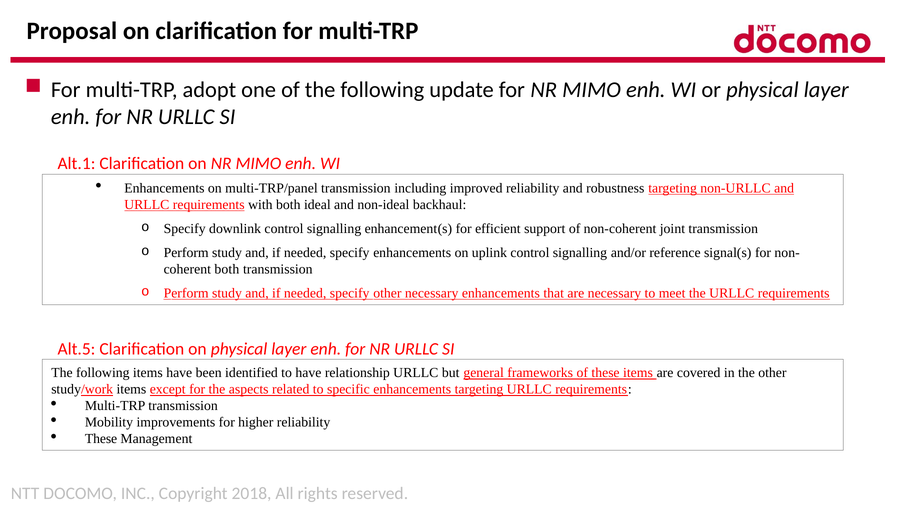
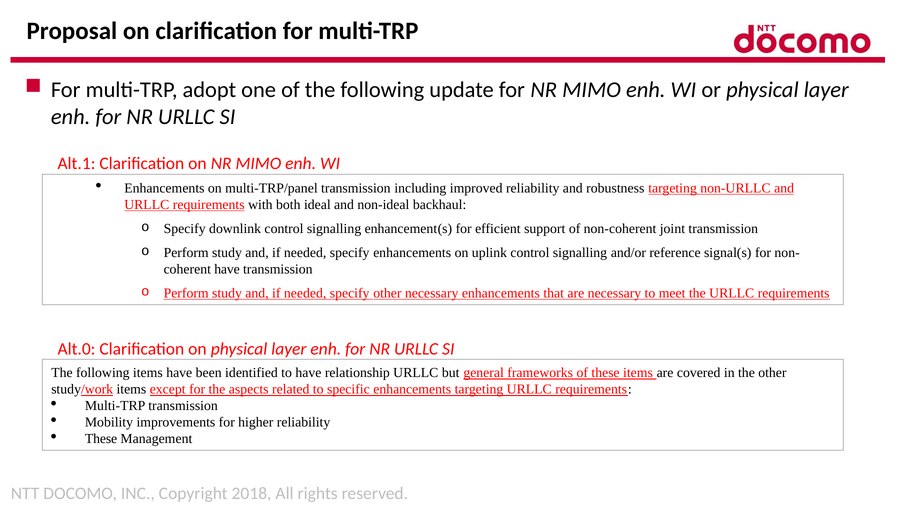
both at (227, 269): both -> have
Alt.5: Alt.5 -> Alt.0
